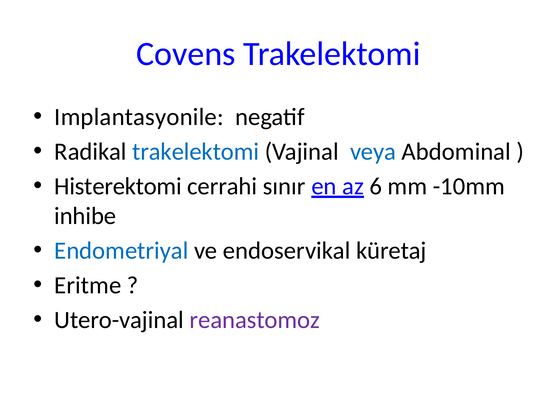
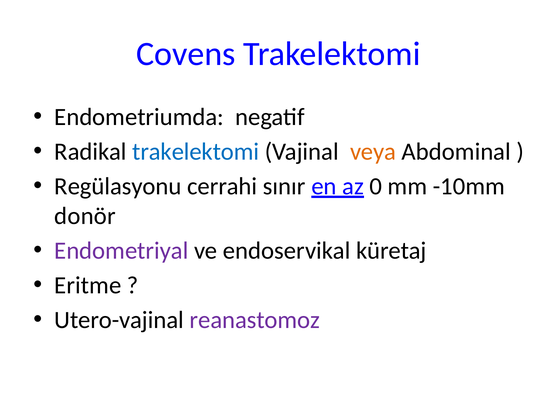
Implantasyonile: Implantasyonile -> Endometriumda
veya colour: blue -> orange
Histerektomi: Histerektomi -> Regülasyonu
6: 6 -> 0
inhibe: inhibe -> donör
Endometriyal colour: blue -> purple
